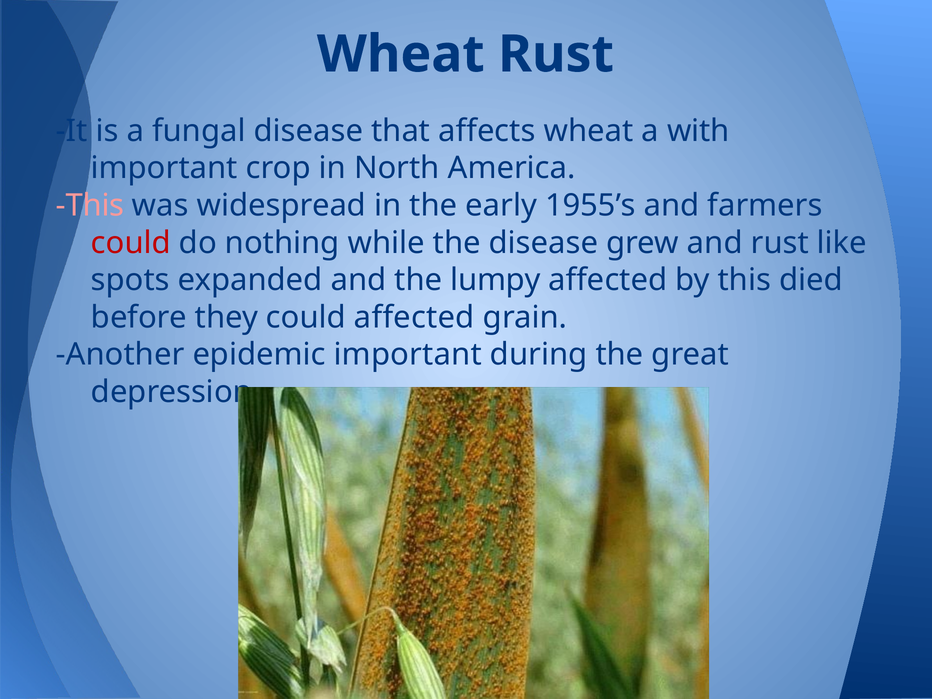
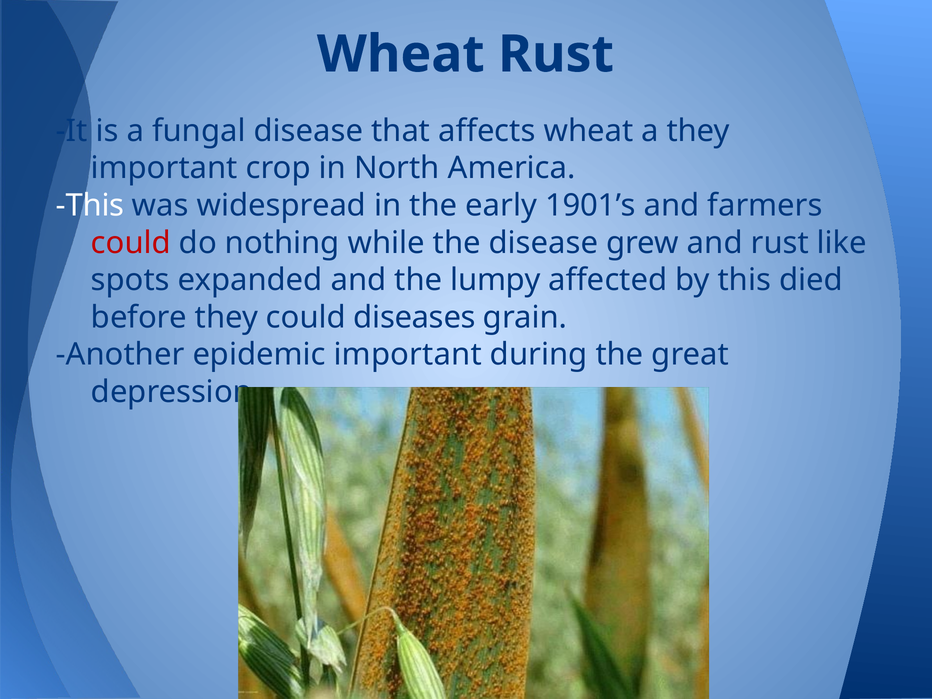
a with: with -> they
This at (90, 205) colour: pink -> white
1955’s: 1955’s -> 1901’s
could affected: affected -> diseases
